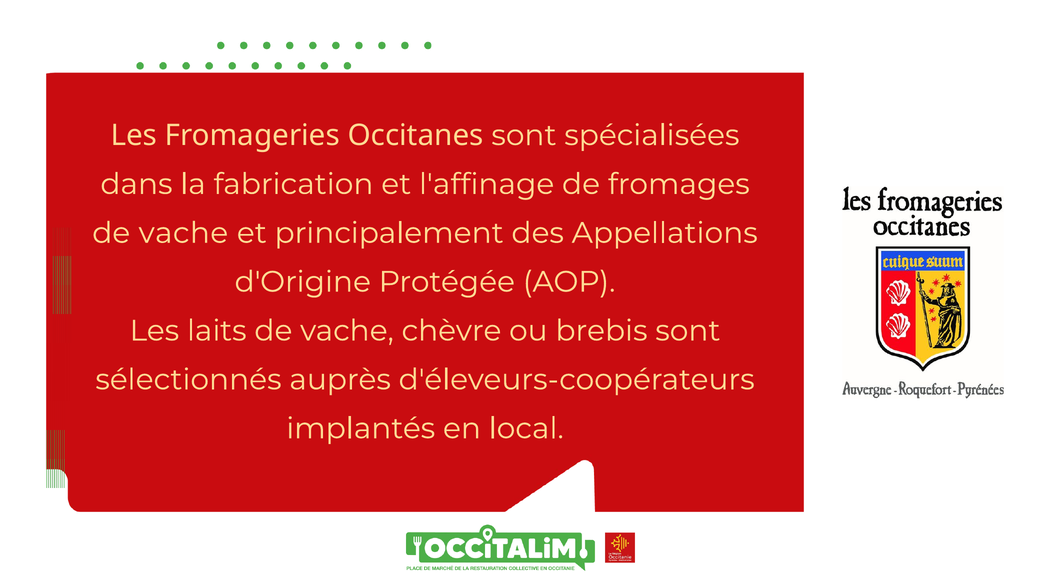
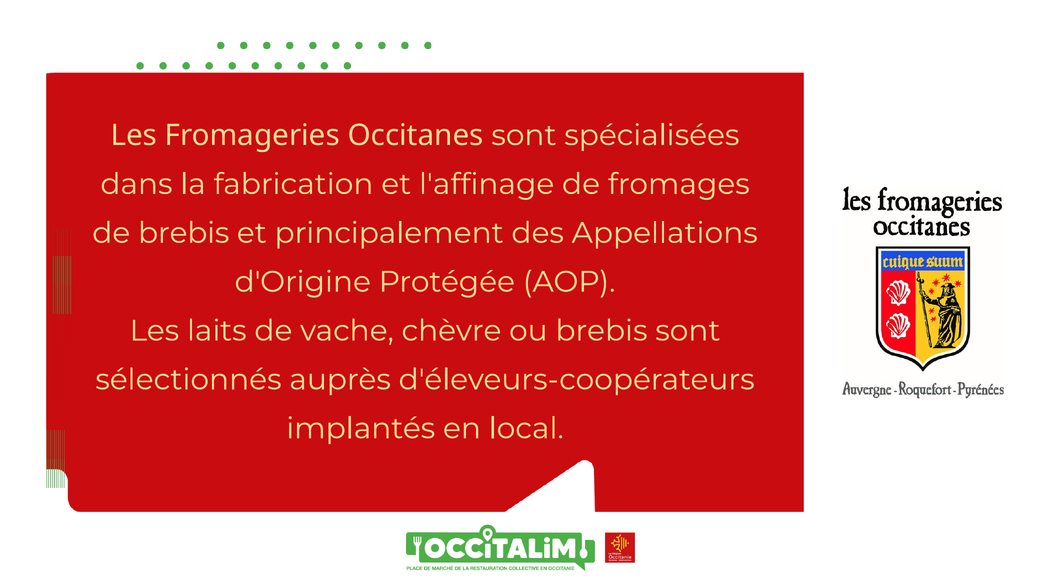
vache at (183, 233): vache -> brebis
